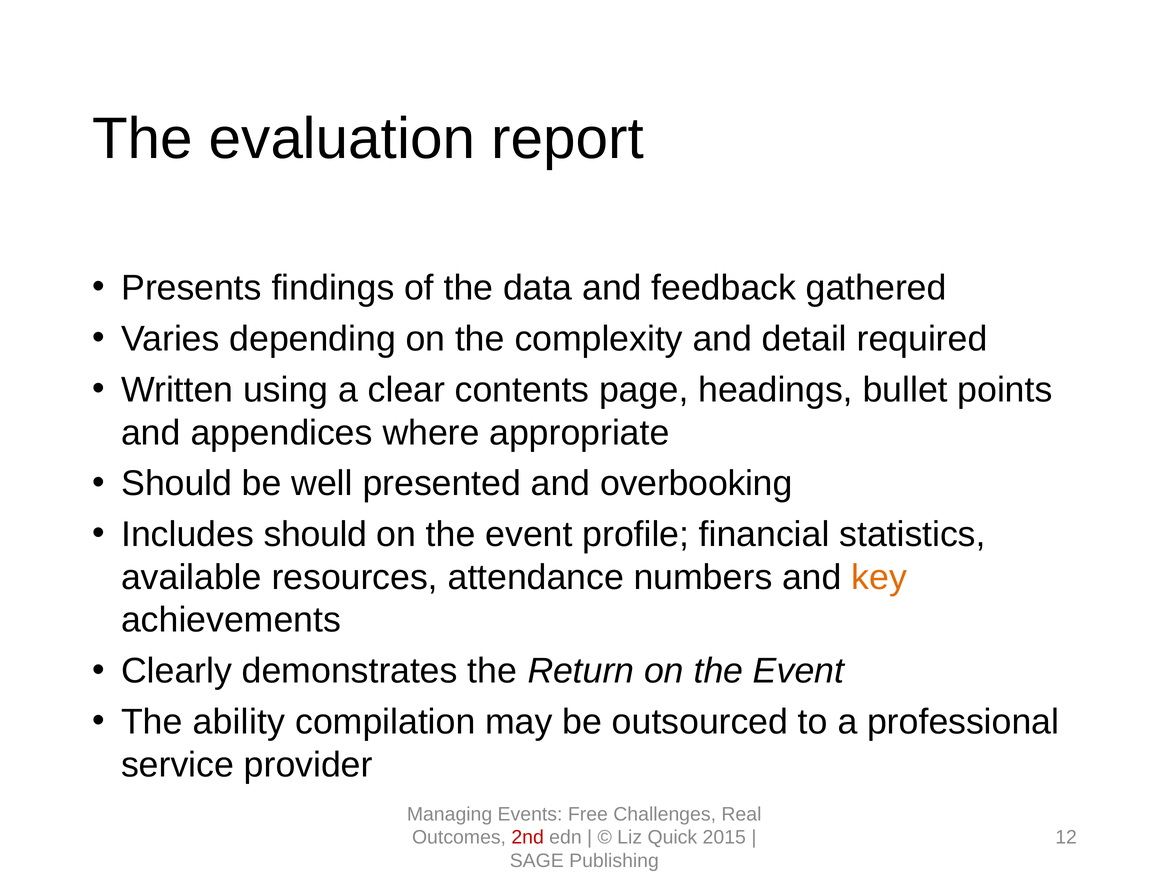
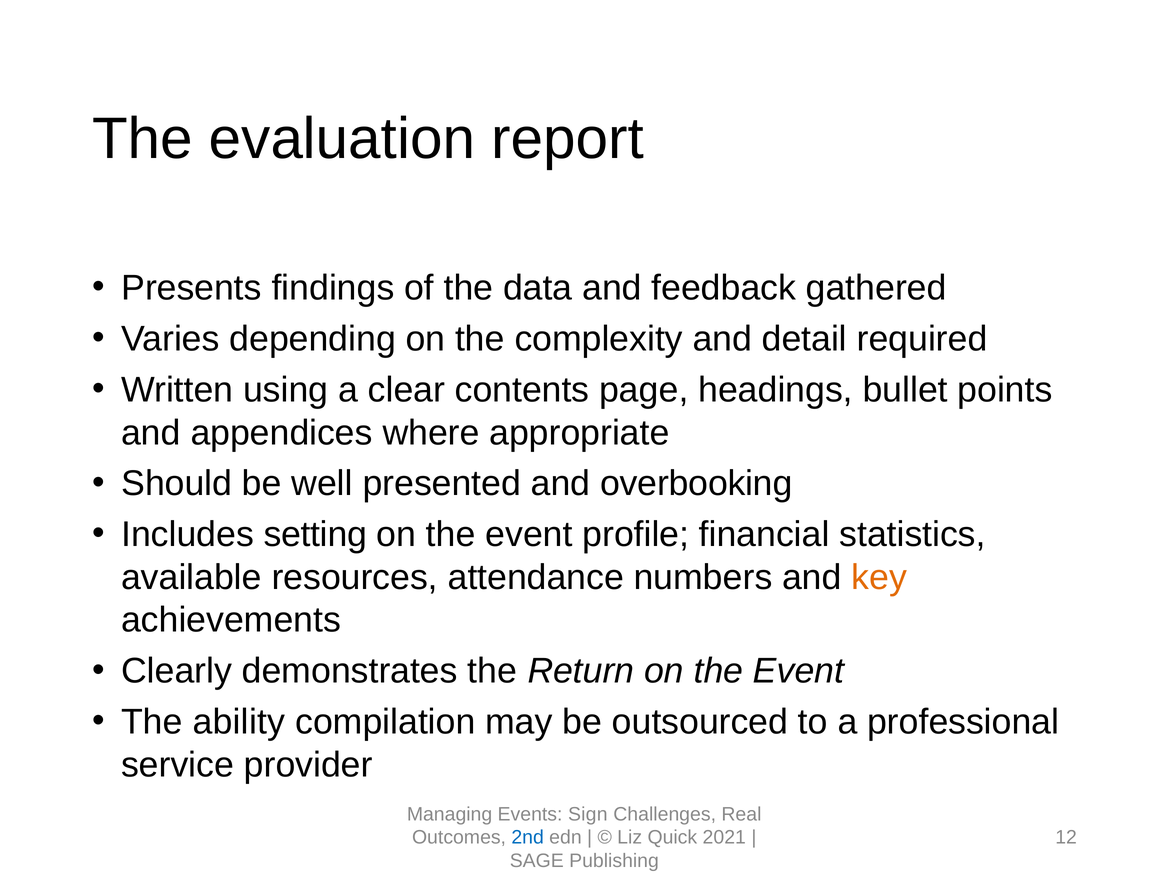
Includes should: should -> setting
Free: Free -> Sign
2nd colour: red -> blue
2015: 2015 -> 2021
